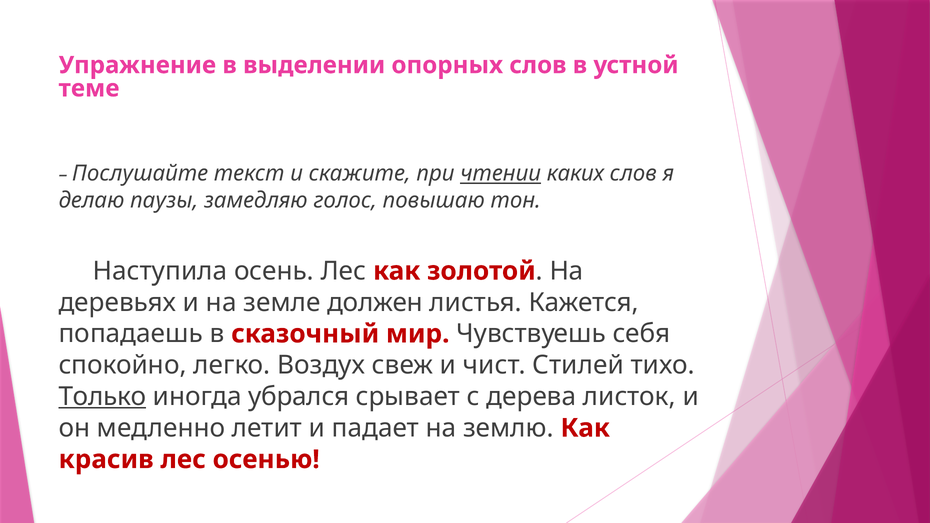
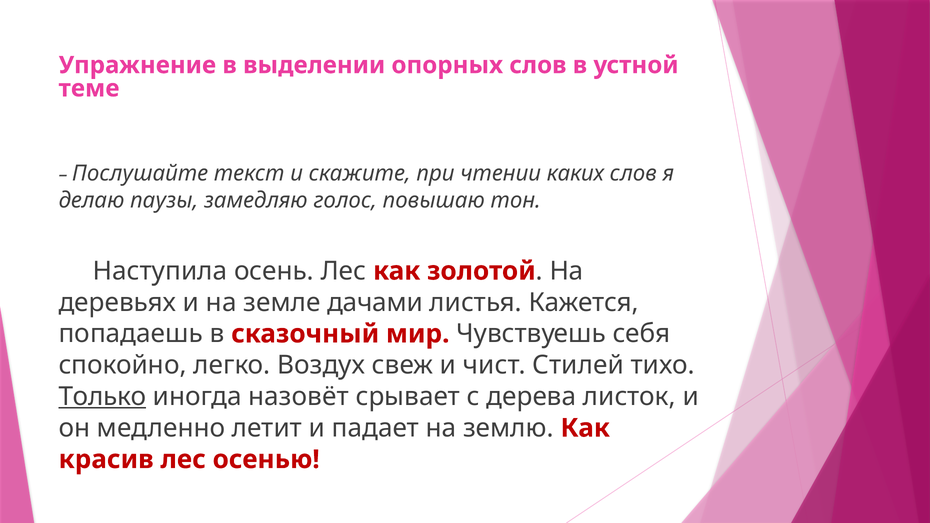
чтении underline: present -> none
должен: должен -> дачами
убрался: убрался -> назовёт
